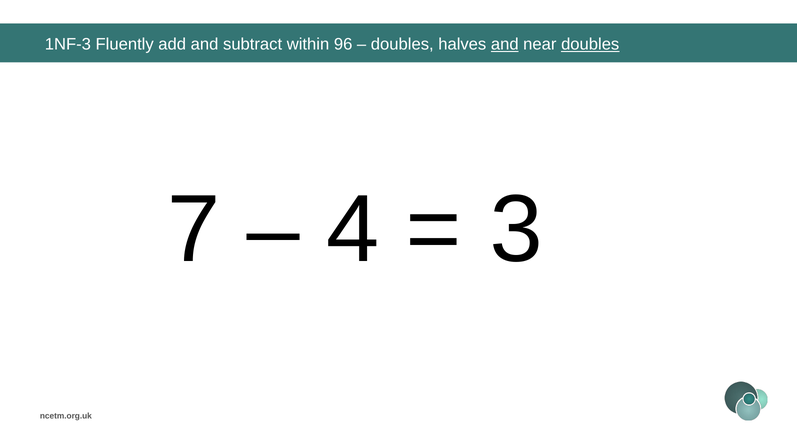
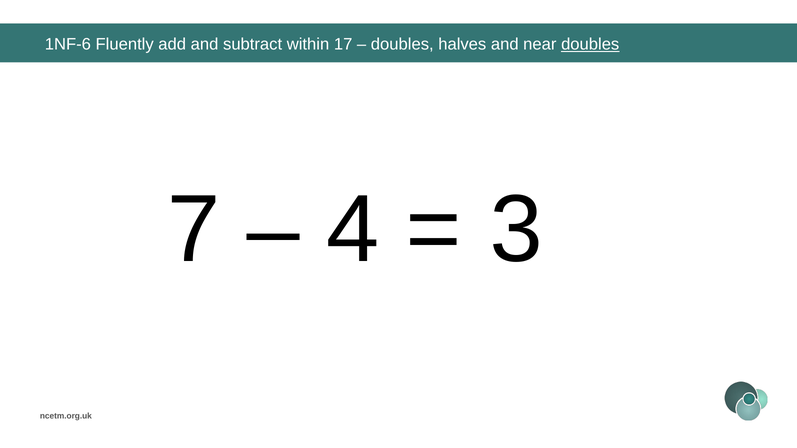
1NF-3: 1NF-3 -> 1NF-6
96: 96 -> 17
and at (505, 44) underline: present -> none
